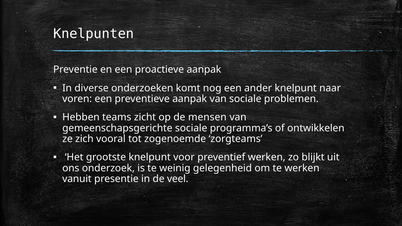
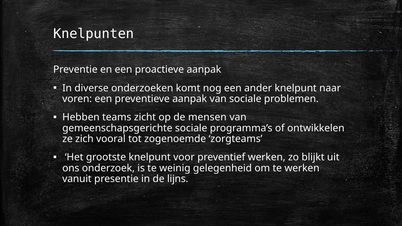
veel: veel -> lijns
